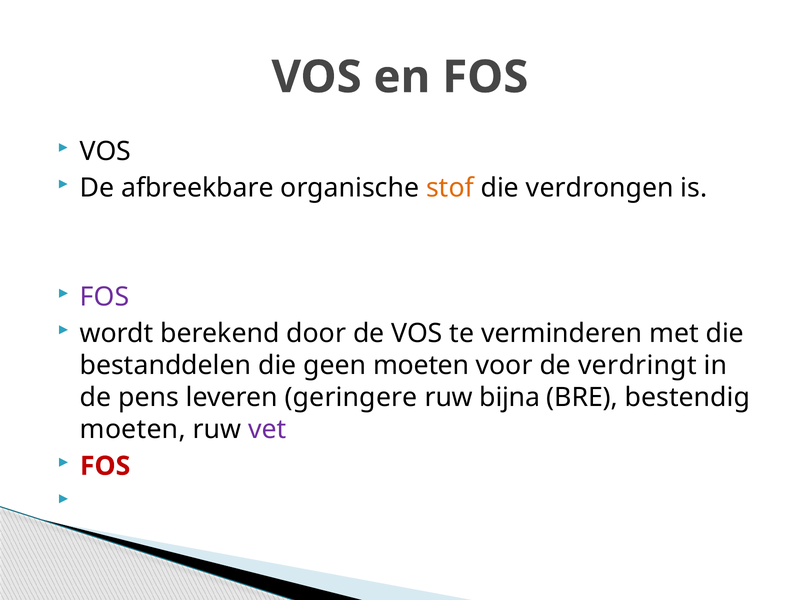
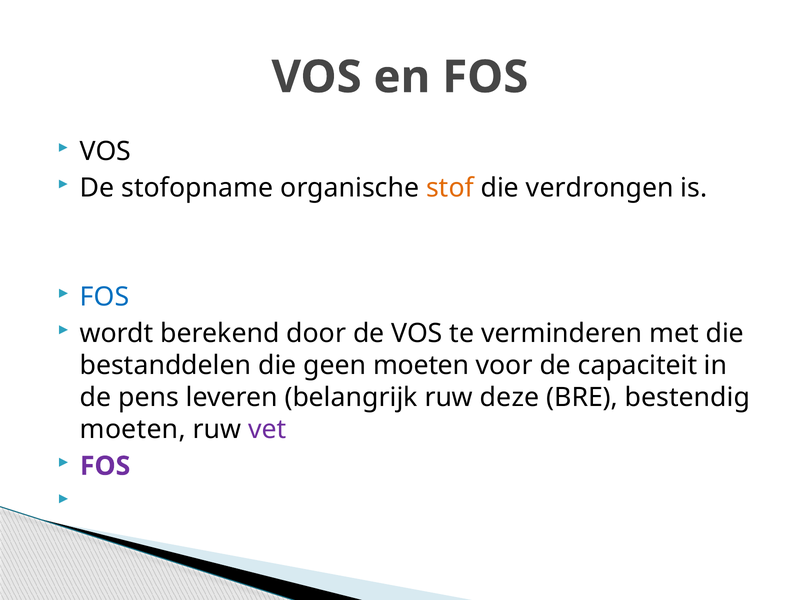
afbreekbare: afbreekbare -> stofopname
FOS at (105, 297) colour: purple -> blue
verdringt: verdringt -> capaciteit
geringere: geringere -> belangrijk
bijna: bijna -> deze
FOS at (105, 466) colour: red -> purple
